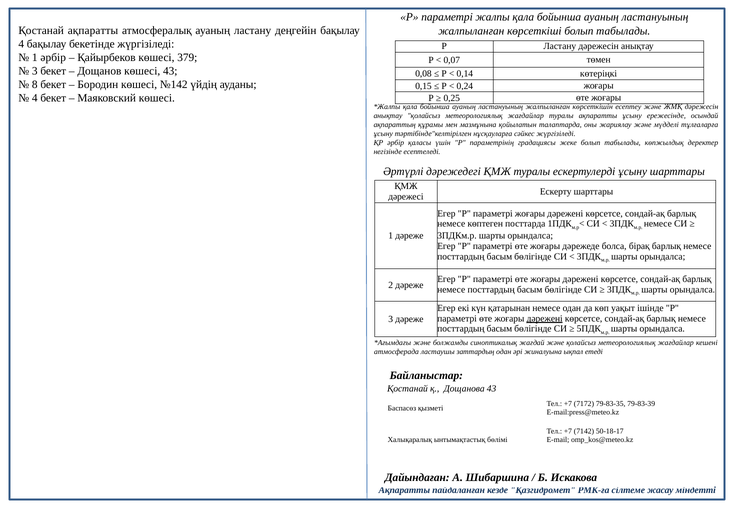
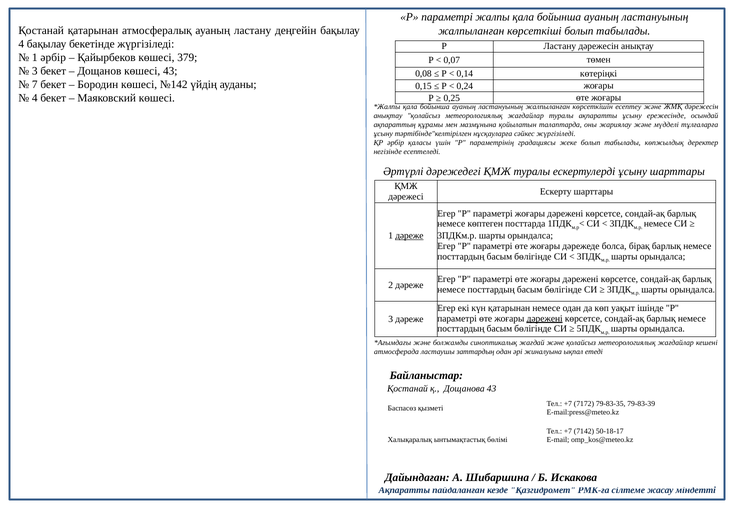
Қостанай ақпаратты: ақпаратты -> қатарынан
8: 8 -> 7
дәреже at (409, 236) underline: none -> present
